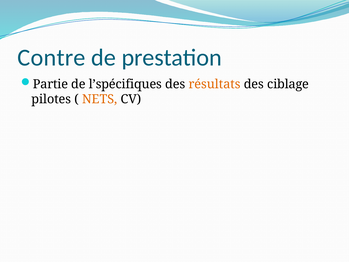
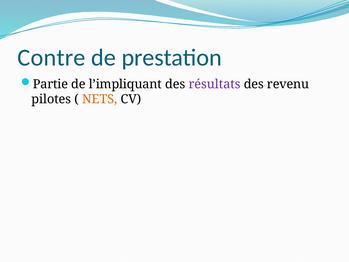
l’spécifiques: l’spécifiques -> l’impliquant
résultats colour: orange -> purple
ciblage: ciblage -> revenu
